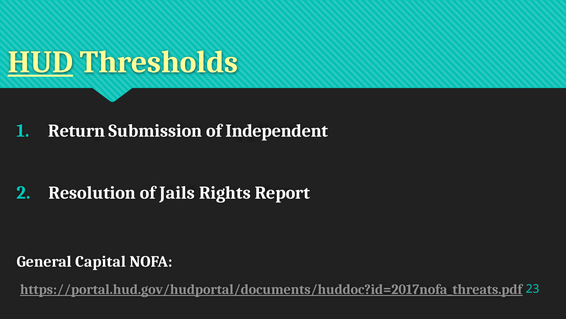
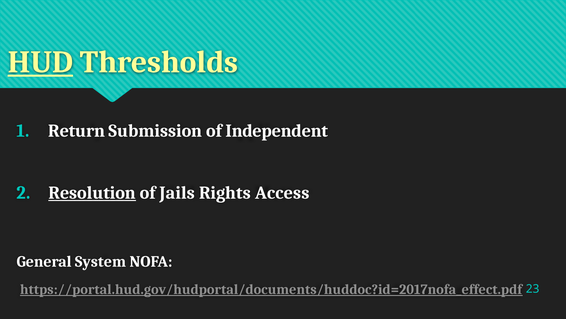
Resolution underline: none -> present
Report: Report -> Access
Capital: Capital -> System
https://portal.hud.gov/hudportal/documents/huddoc?id=2017nofa_threats.pdf: https://portal.hud.gov/hudportal/documents/huddoc?id=2017nofa_threats.pdf -> https://portal.hud.gov/hudportal/documents/huddoc?id=2017nofa_effect.pdf
